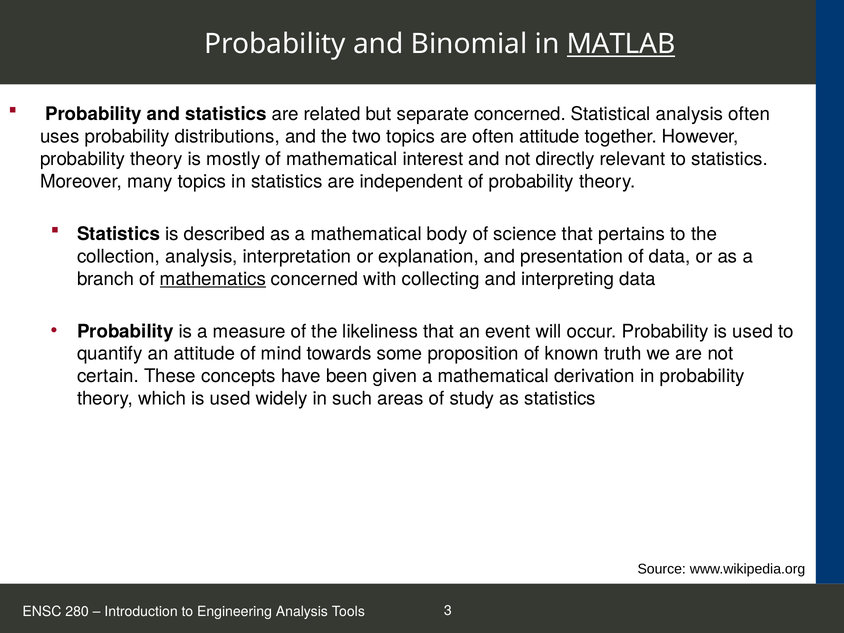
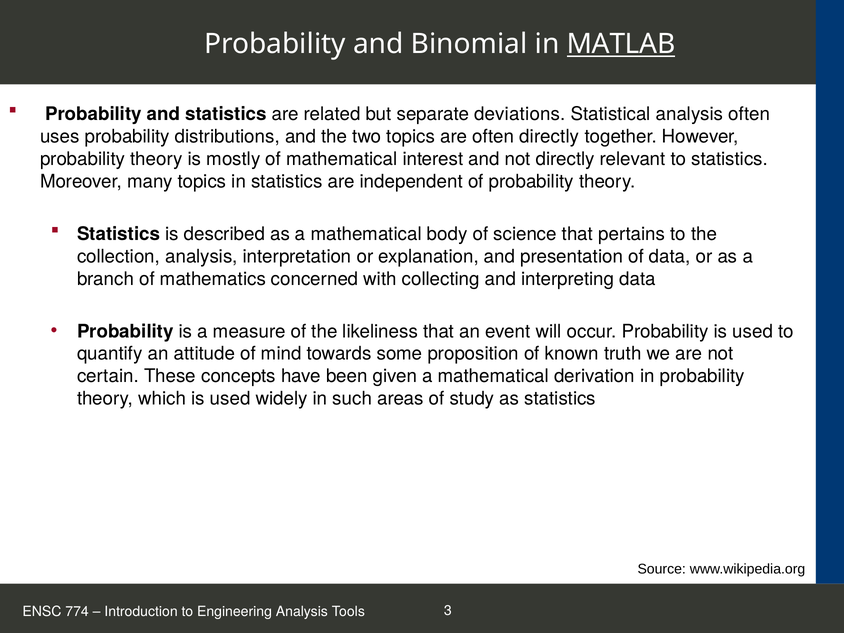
separate concerned: concerned -> deviations
often attitude: attitude -> directly
mathematics underline: present -> none
280: 280 -> 774
